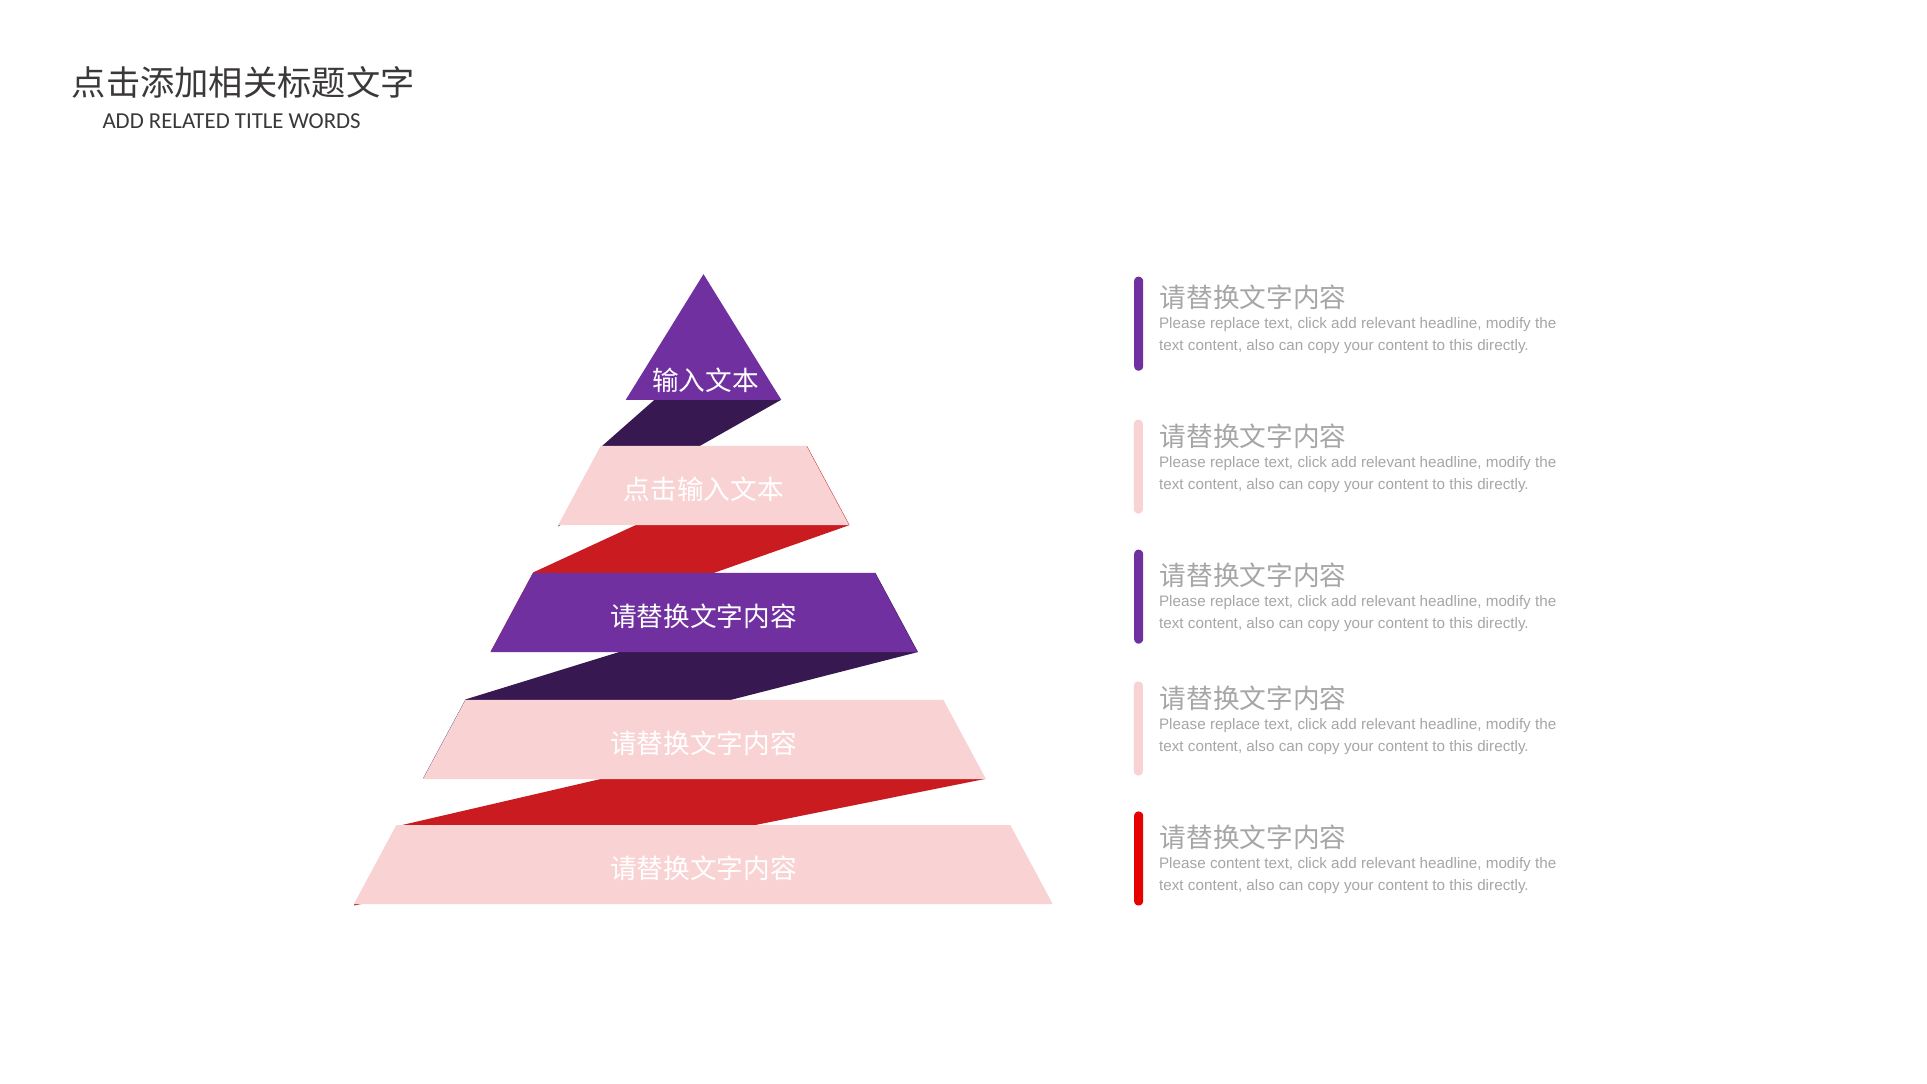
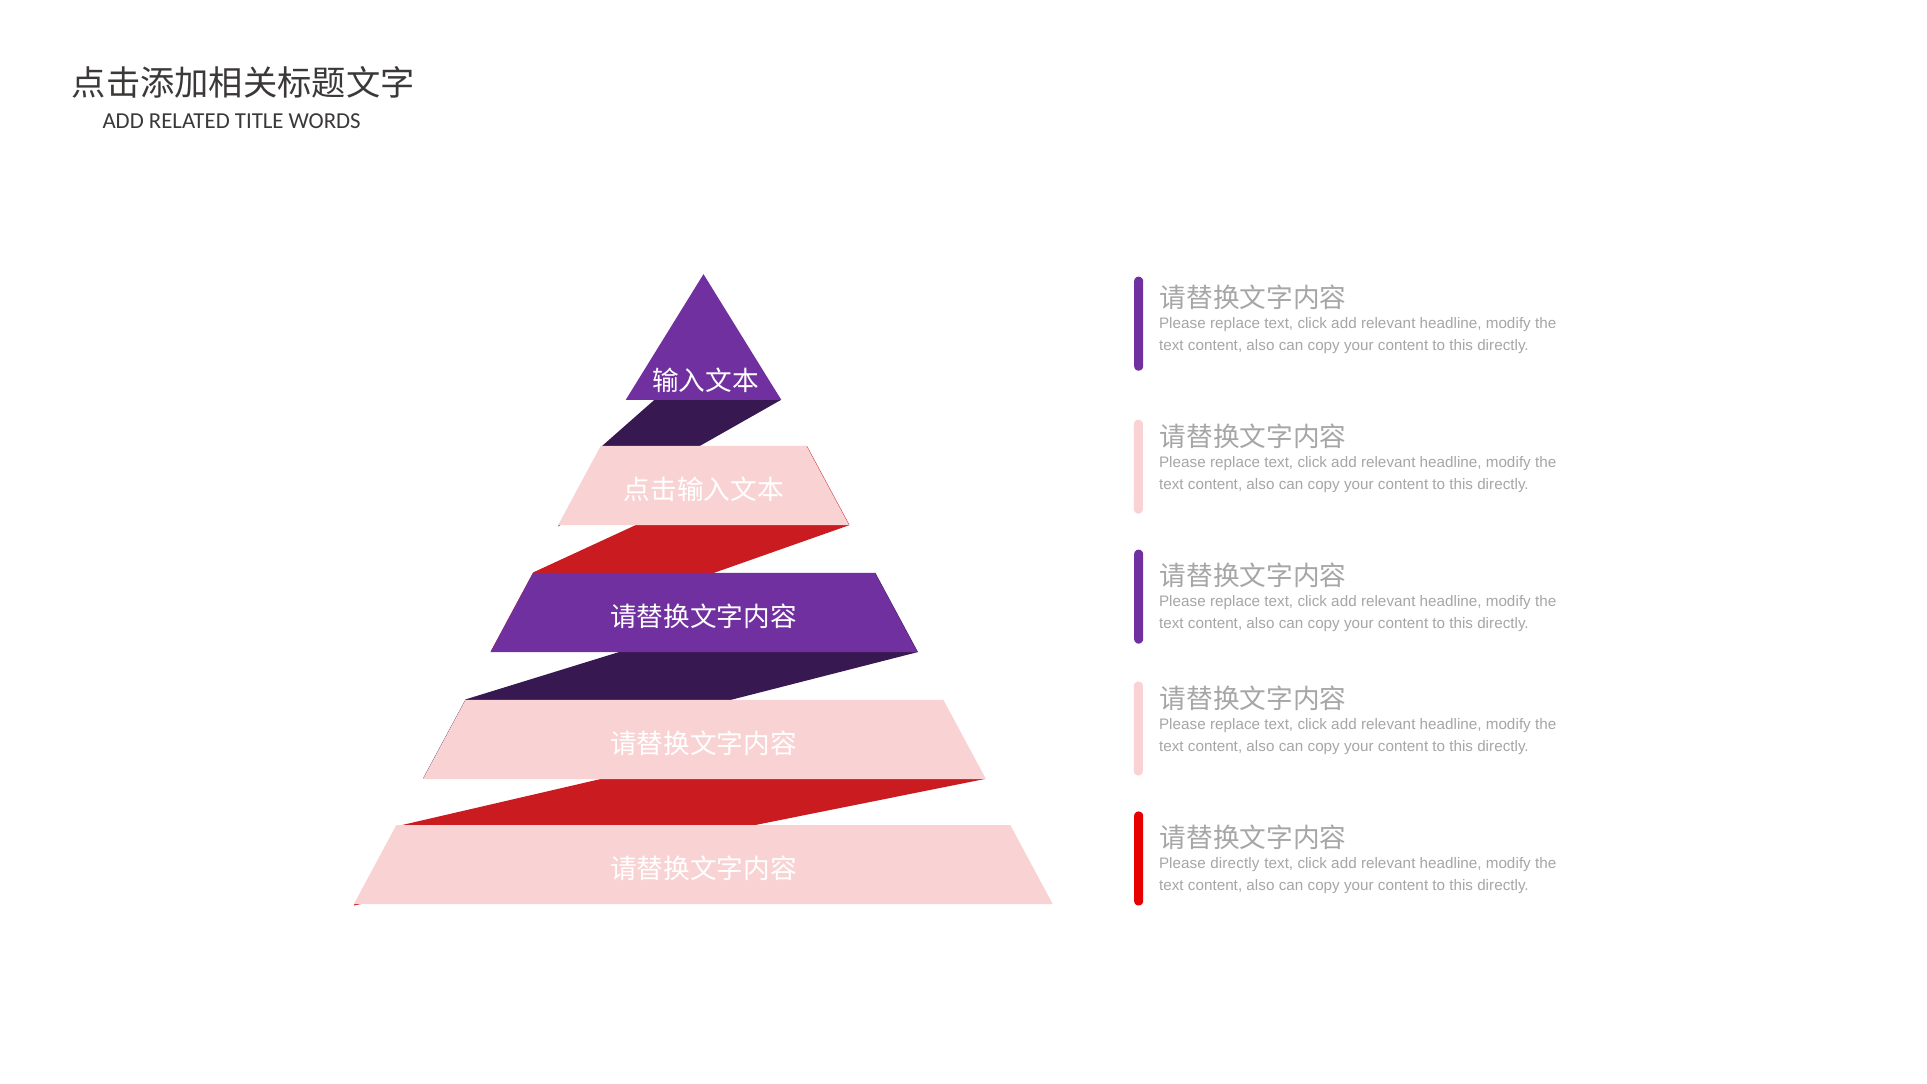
Please content: content -> directly
